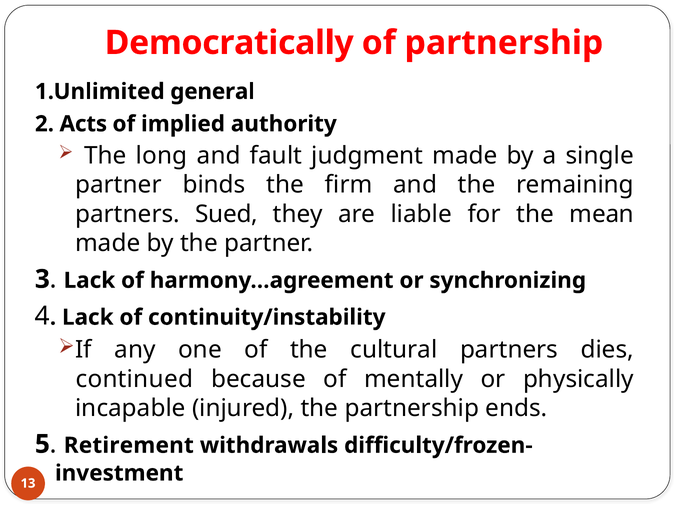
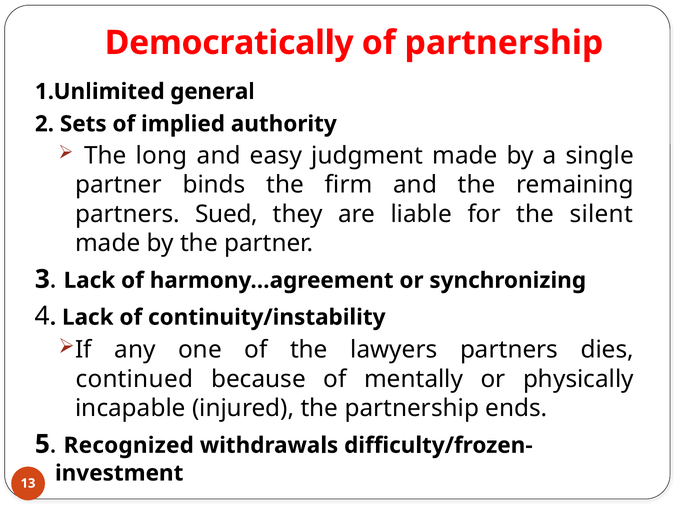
Acts: Acts -> Sets
fault: fault -> easy
mean: mean -> silent
cultural: cultural -> lawyers
Retirement: Retirement -> Recognized
